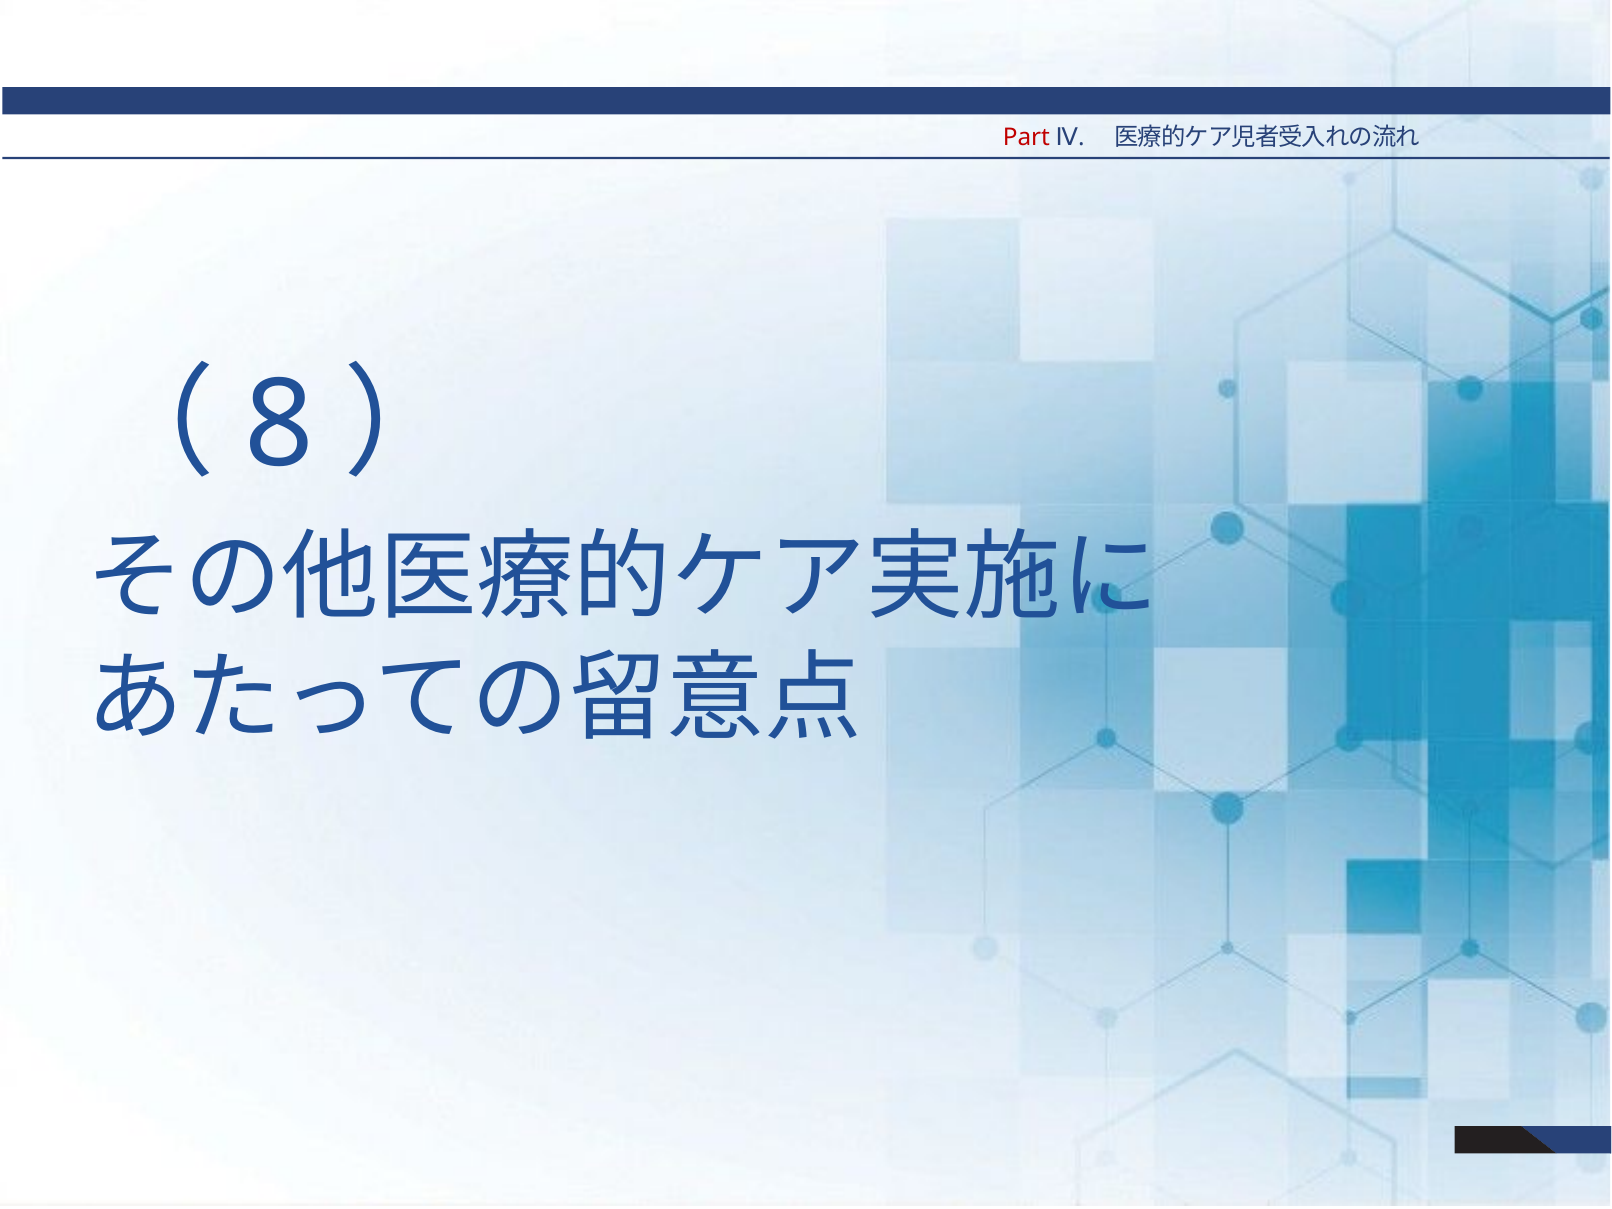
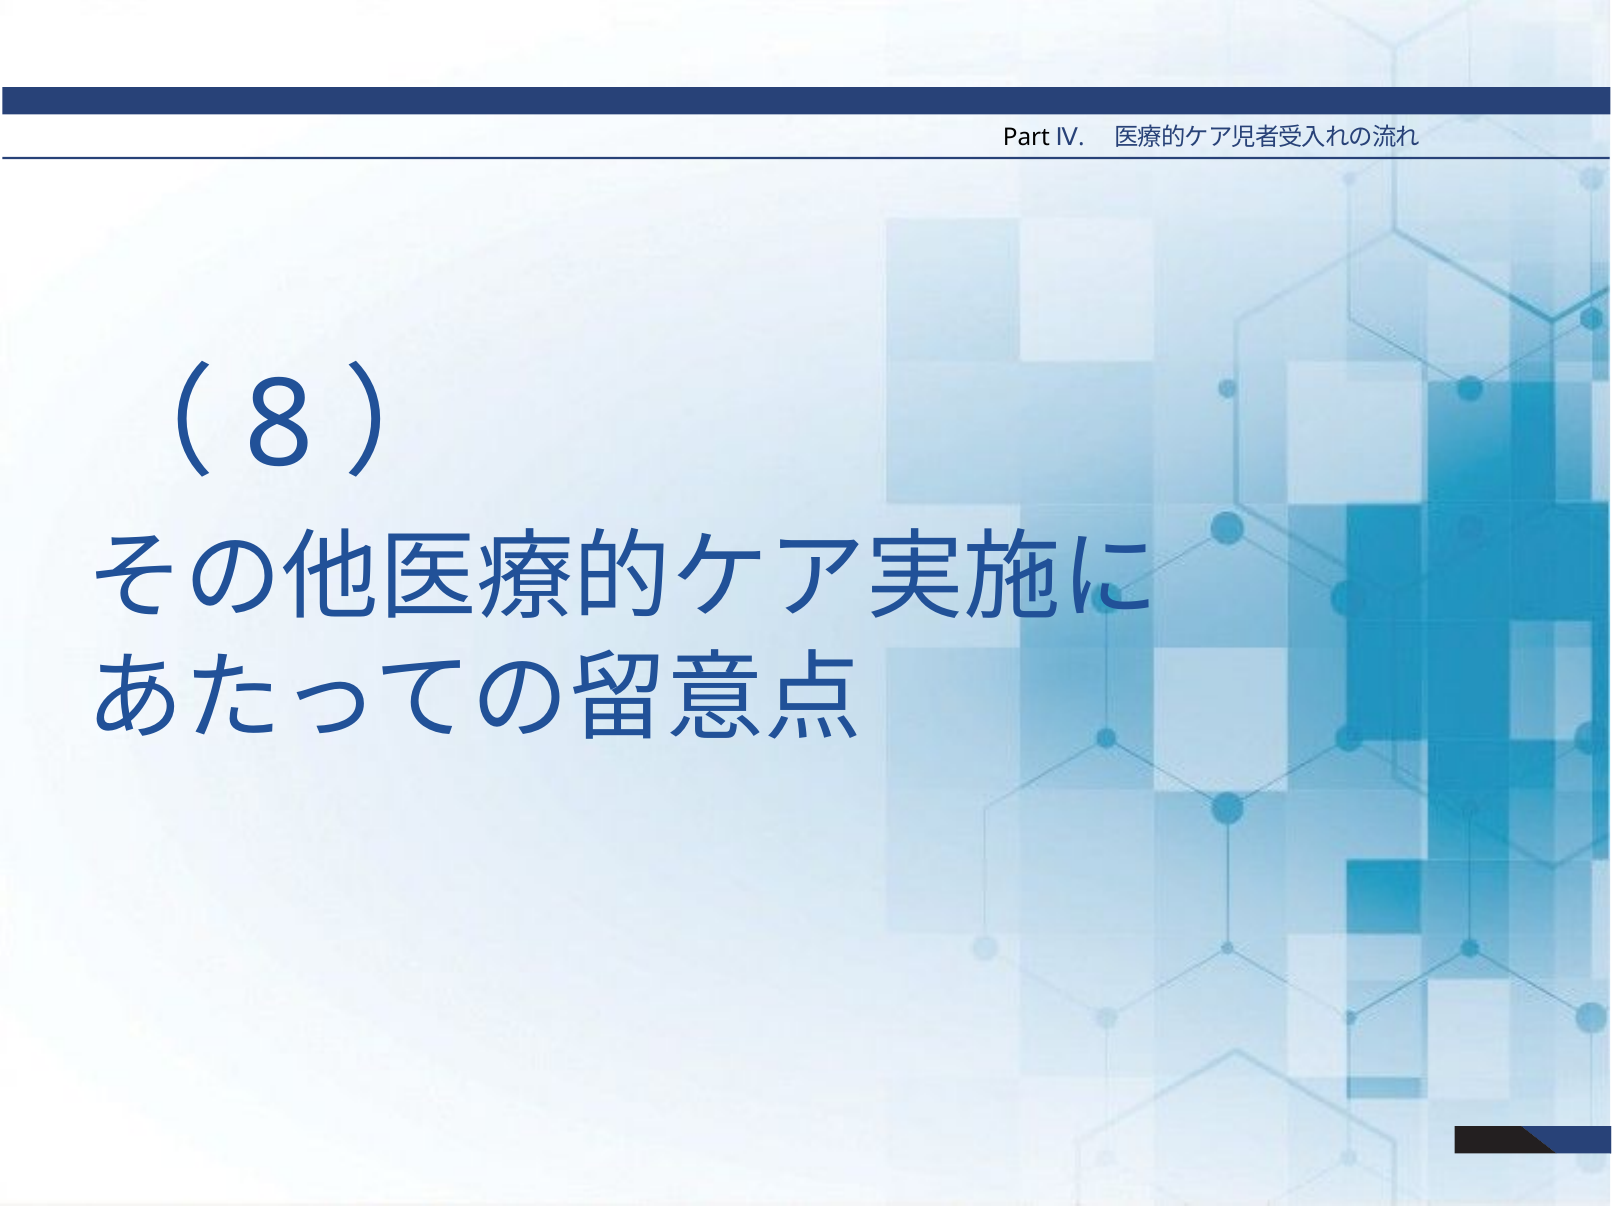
Part colour: red -> black
